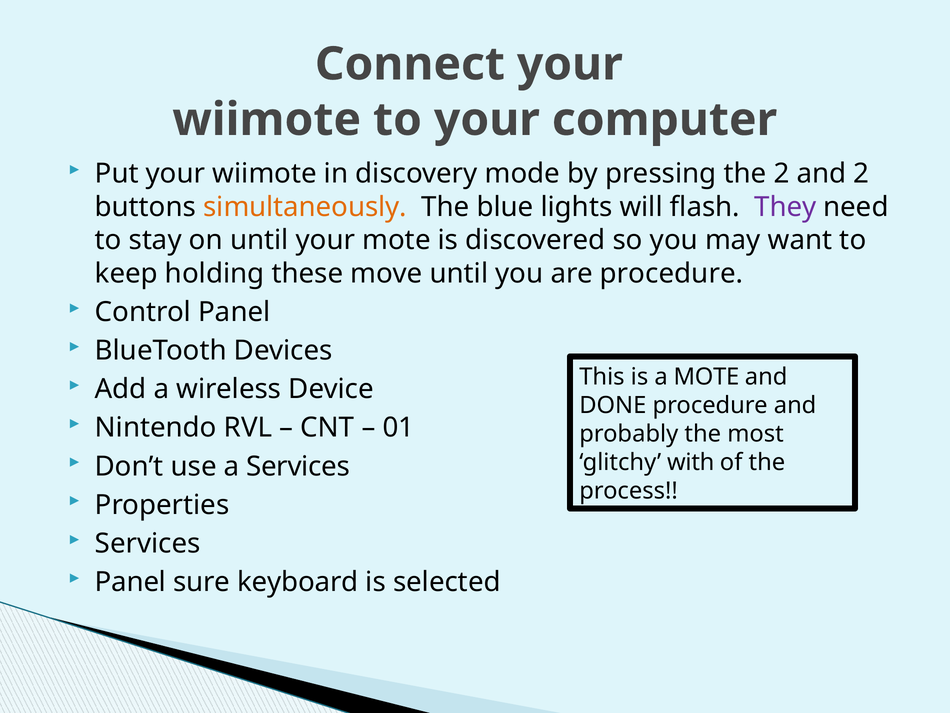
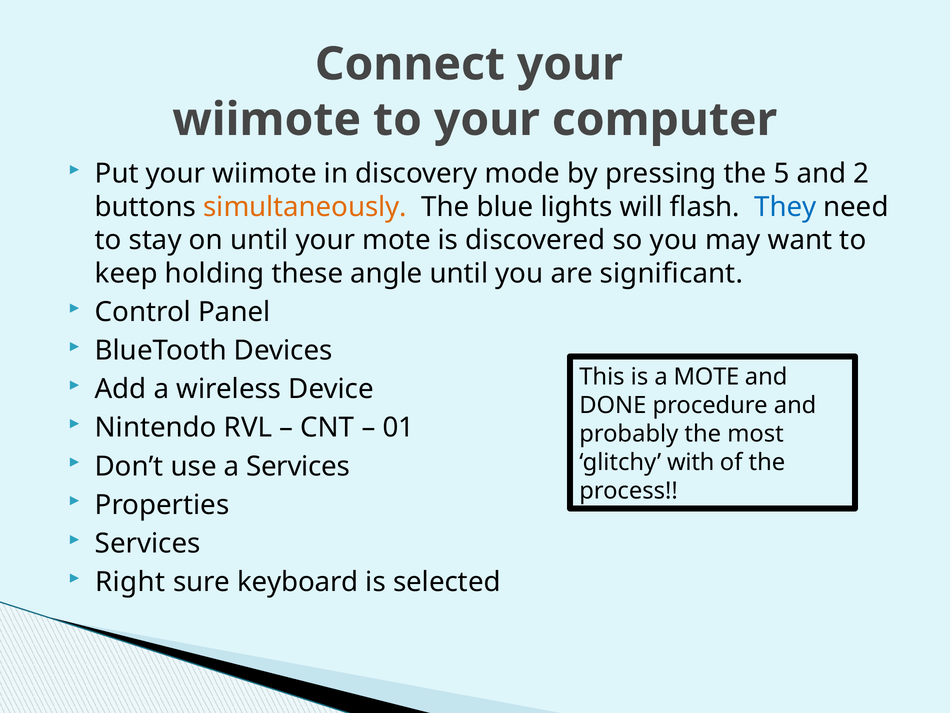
the 2: 2 -> 5
They colour: purple -> blue
move: move -> angle
are procedure: procedure -> significant
Panel at (130, 582): Panel -> Right
